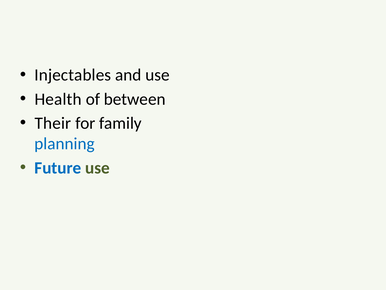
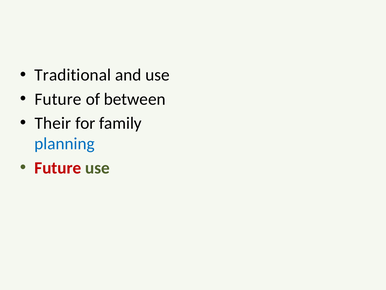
Injectables: Injectables -> Traditional
Health at (58, 99): Health -> Future
Future at (58, 168) colour: blue -> red
